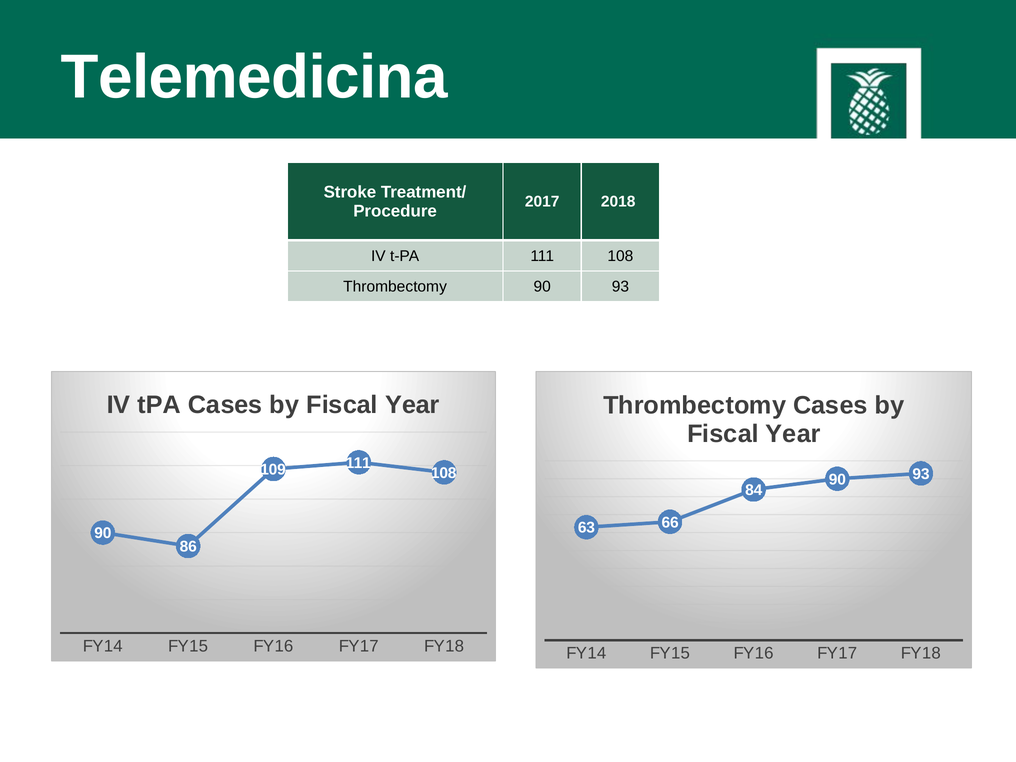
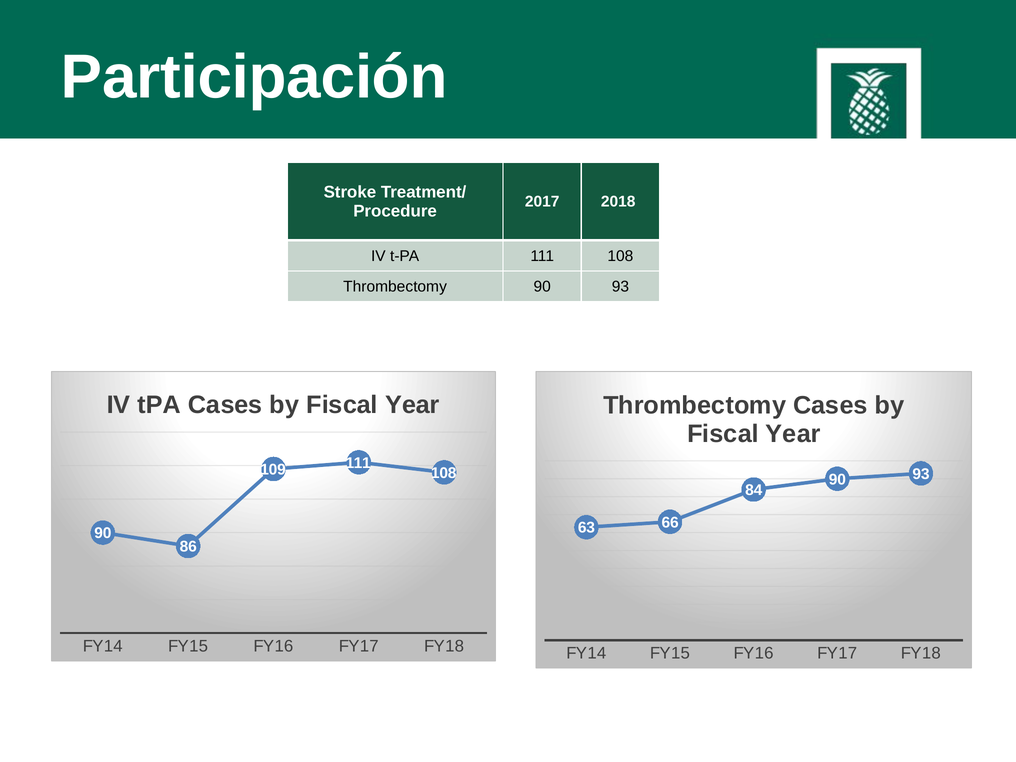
Telemedicina: Telemedicina -> Participación
